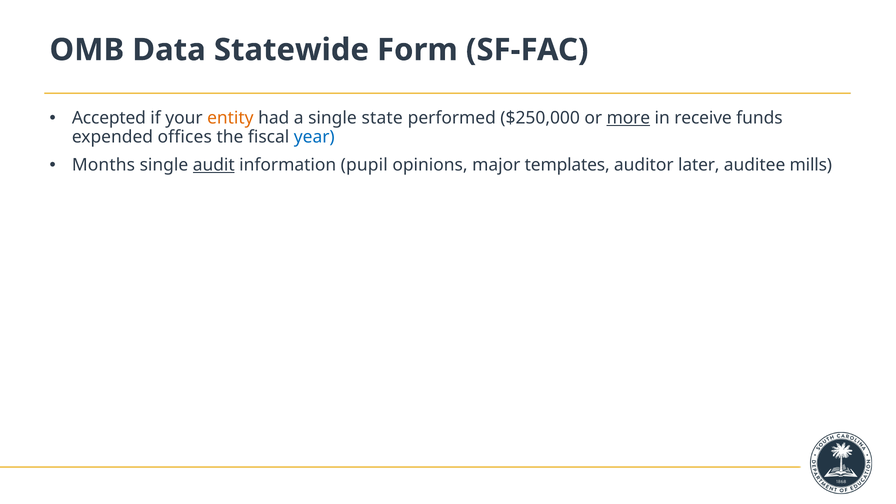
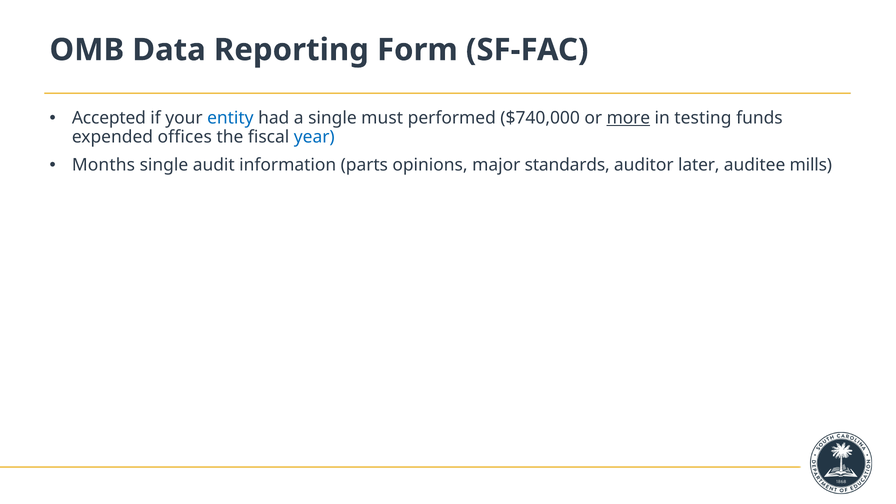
Statewide: Statewide -> Reporting
entity colour: orange -> blue
state: state -> must
$250,000: $250,000 -> $740,000
receive: receive -> testing
audit underline: present -> none
pupil: pupil -> parts
templates: templates -> standards
